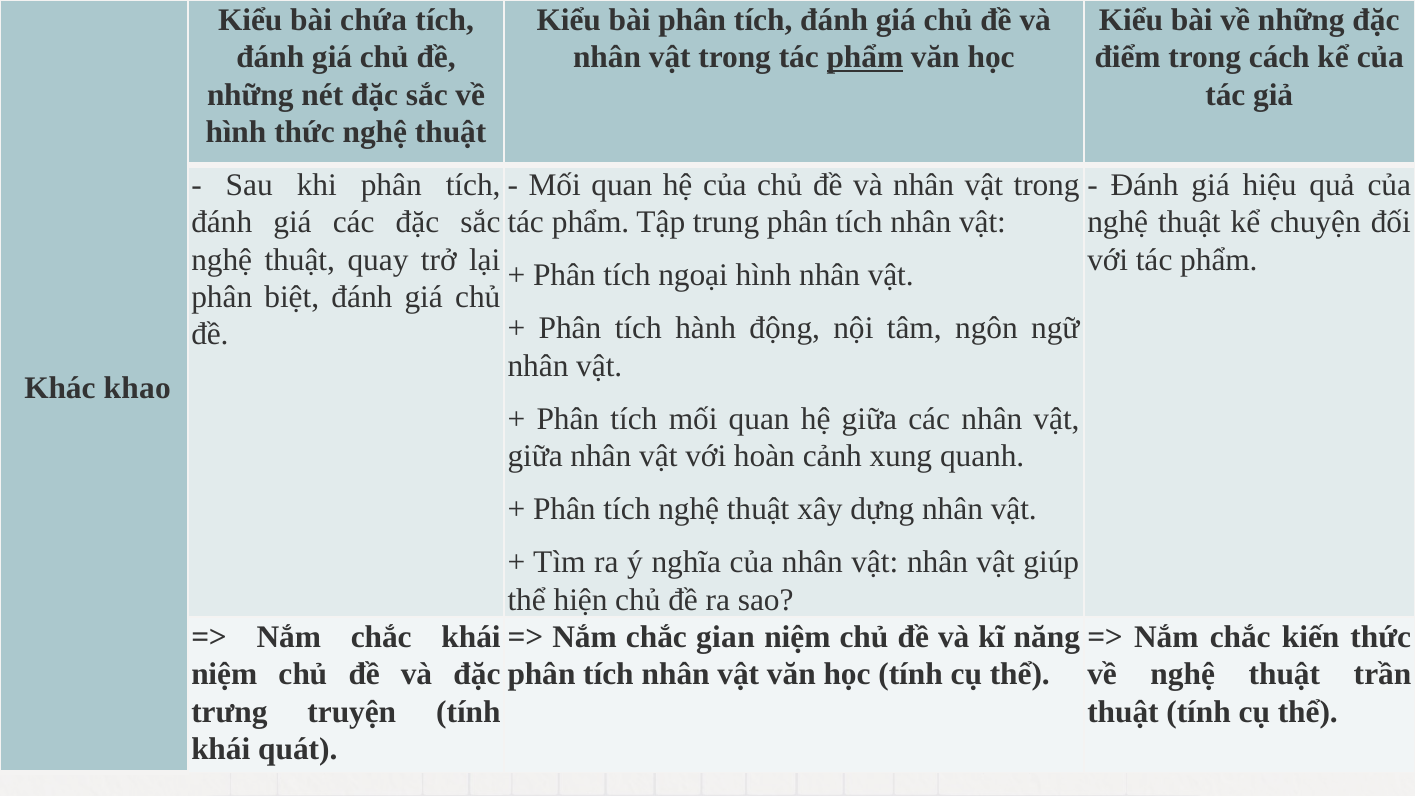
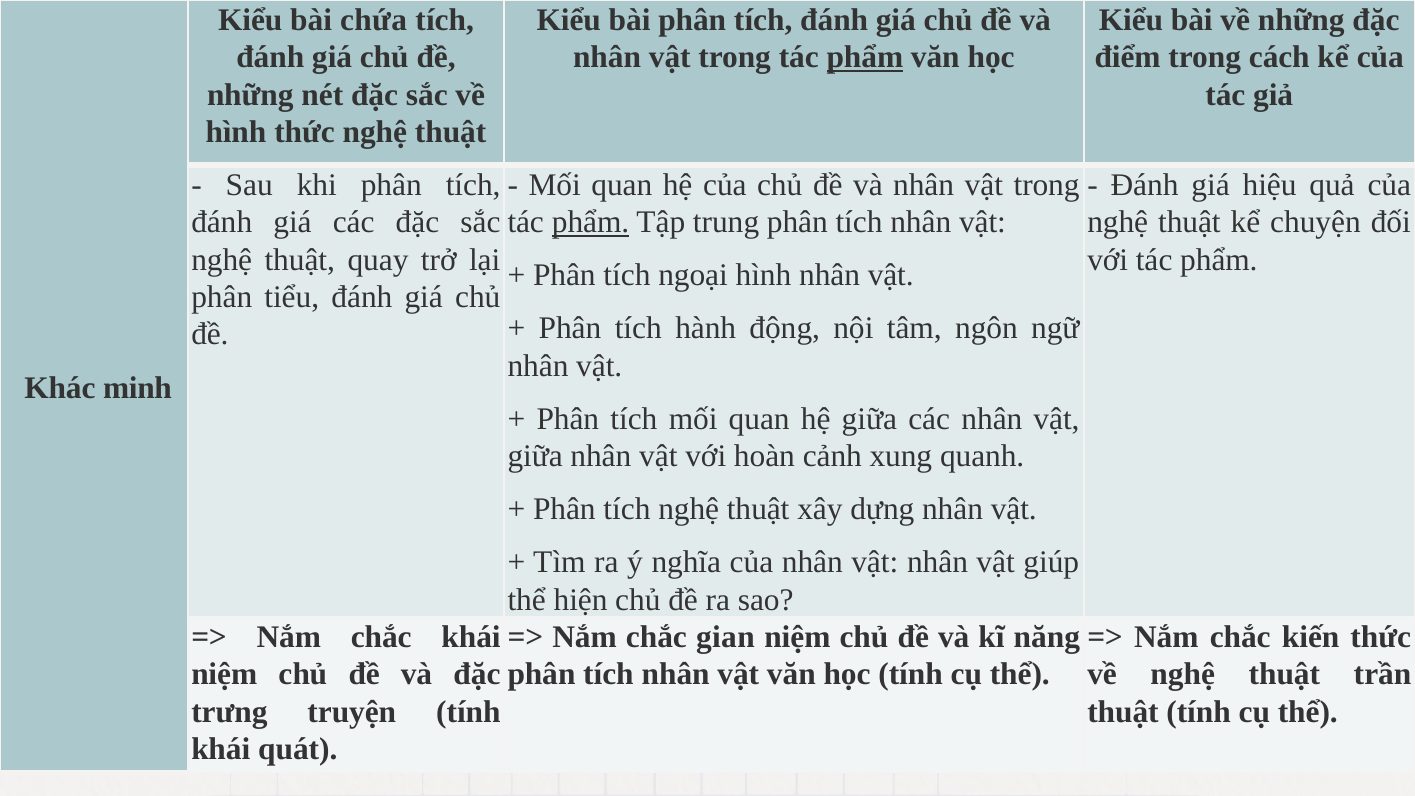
phẩm at (591, 222) underline: none -> present
biệt: biệt -> tiểu
khao: khao -> minh
